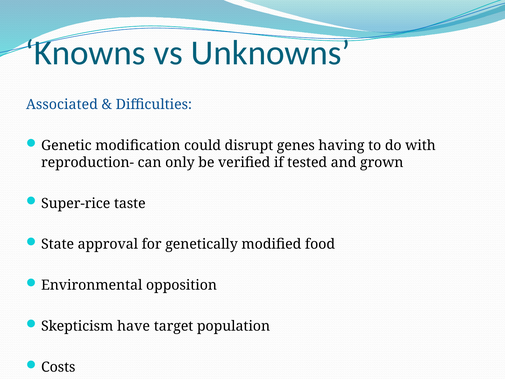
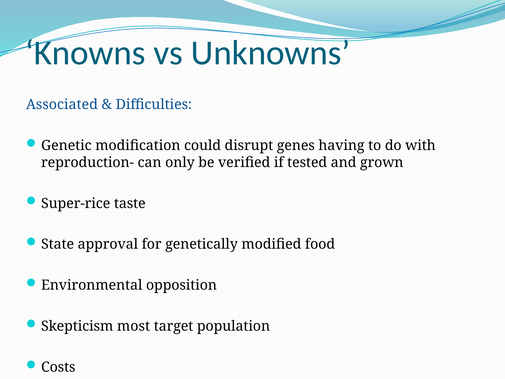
have: have -> most
